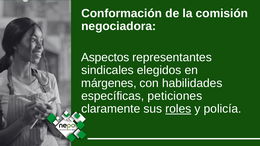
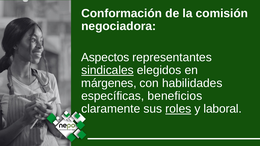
sindicales underline: none -> present
peticiones: peticiones -> beneficios
policía: policía -> laboral
